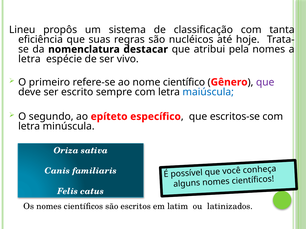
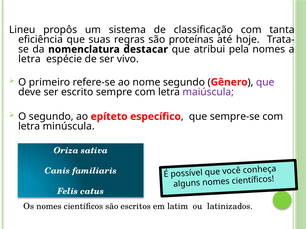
nucléicos: nucléicos -> proteínas
nome científico: científico -> segundo
maiúscula colour: blue -> purple
escritos-se: escritos-se -> sempre-se
